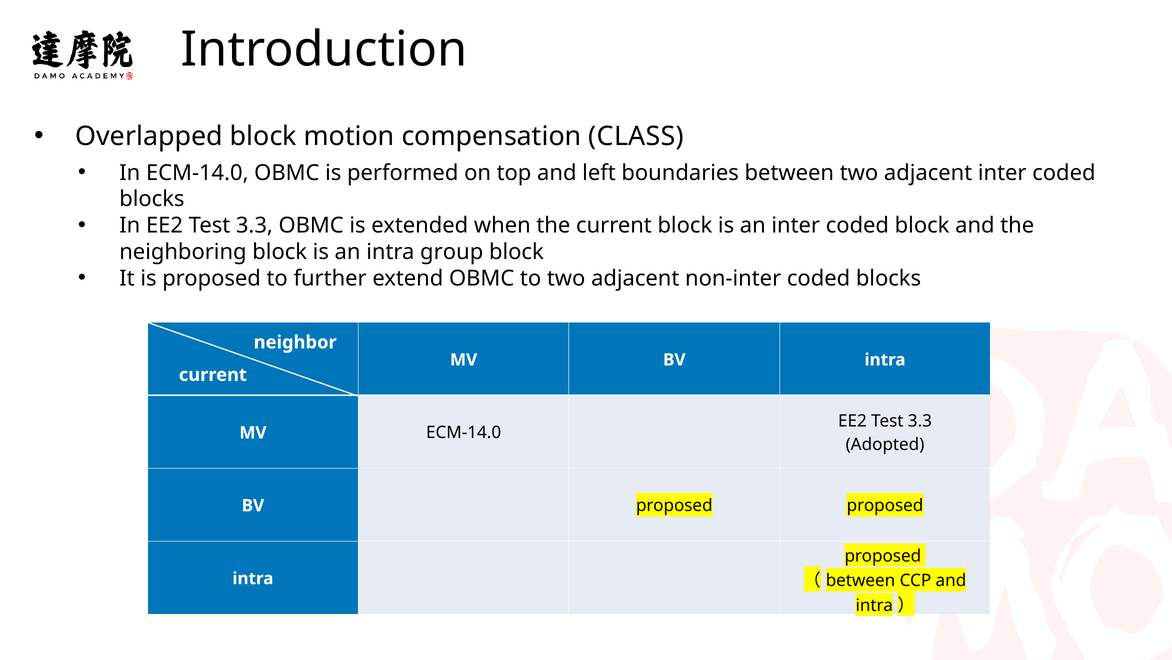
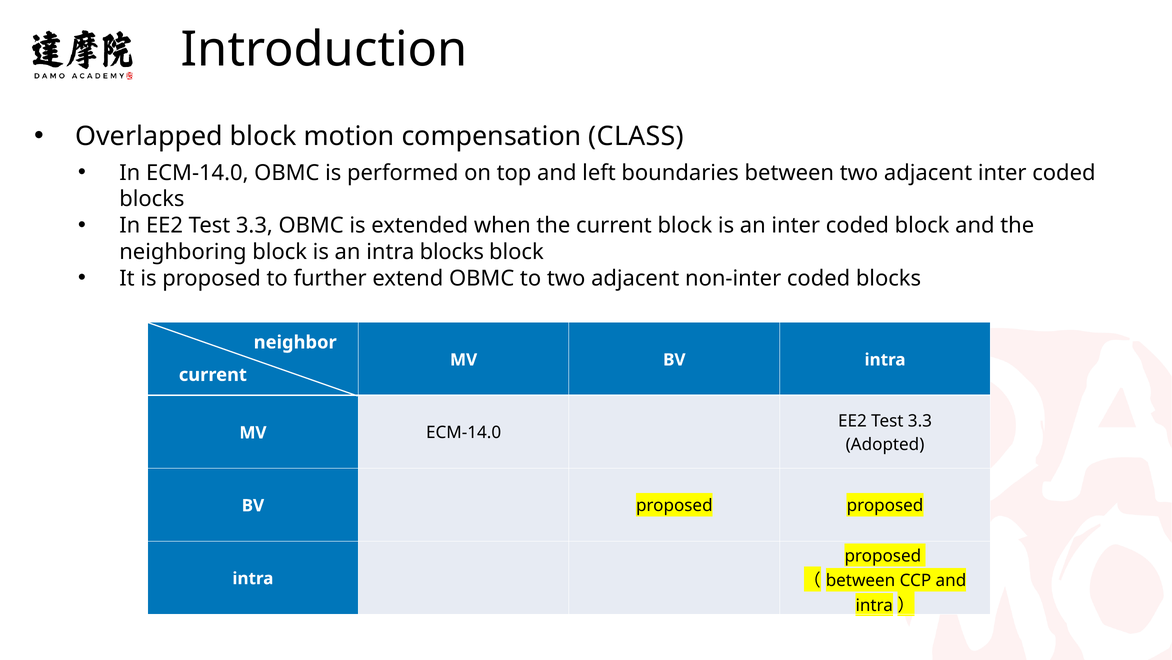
intra group: group -> blocks
